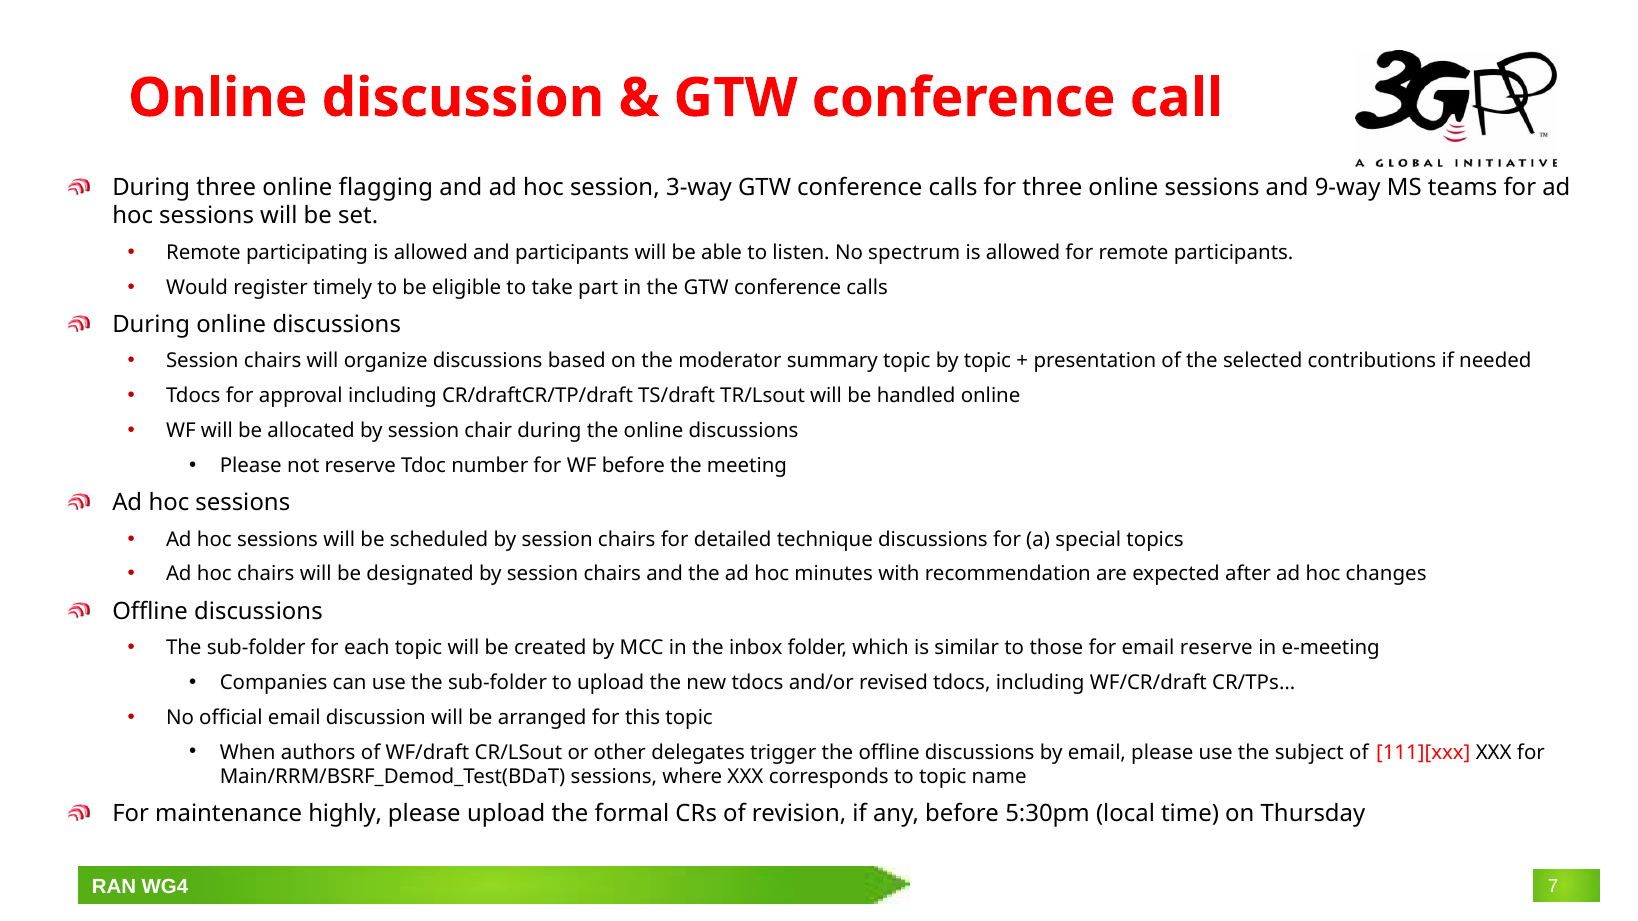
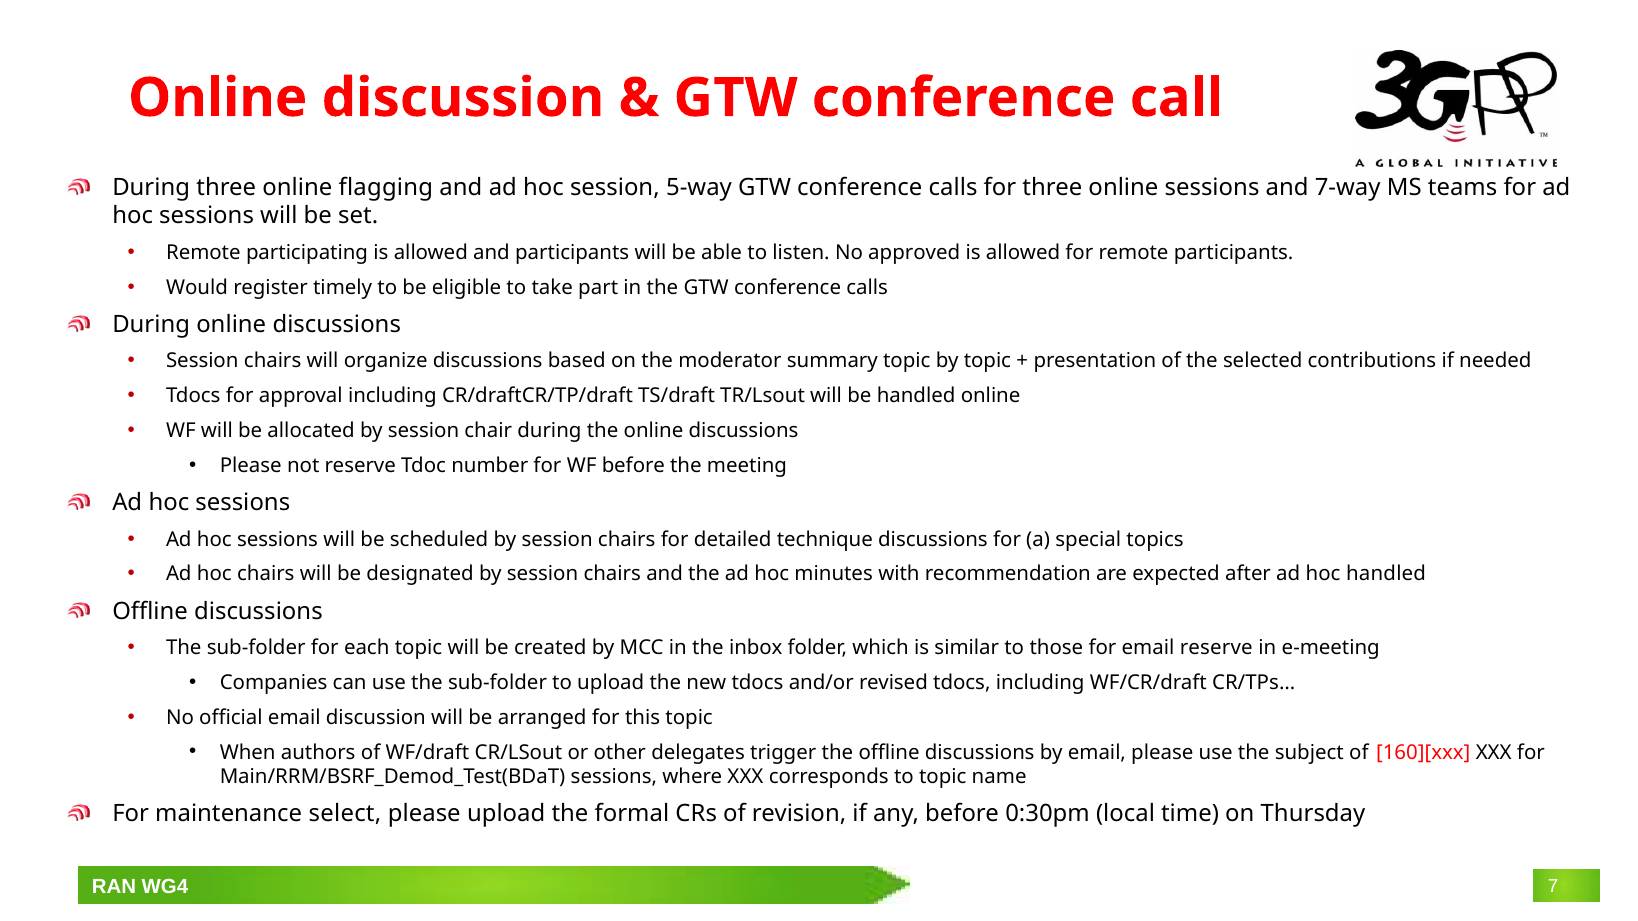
3-way: 3-way -> 5-way
9-way: 9-way -> 7-way
spectrum: spectrum -> approved
hoc changes: changes -> handled
111][xxx: 111][xxx -> 160][xxx
highly: highly -> select
5:30pm: 5:30pm -> 0:30pm
